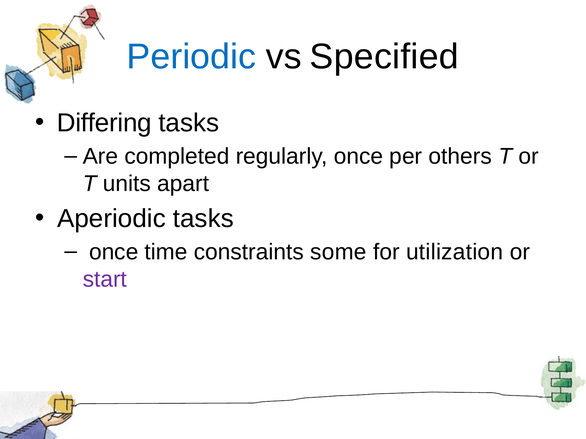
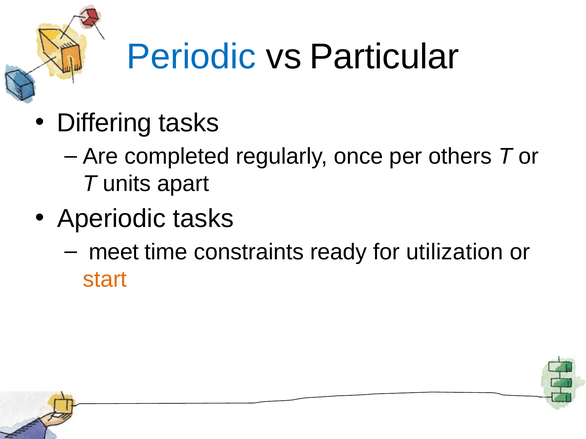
Specified: Specified -> Particular
once at (114, 252): once -> meet
some: some -> ready
start colour: purple -> orange
